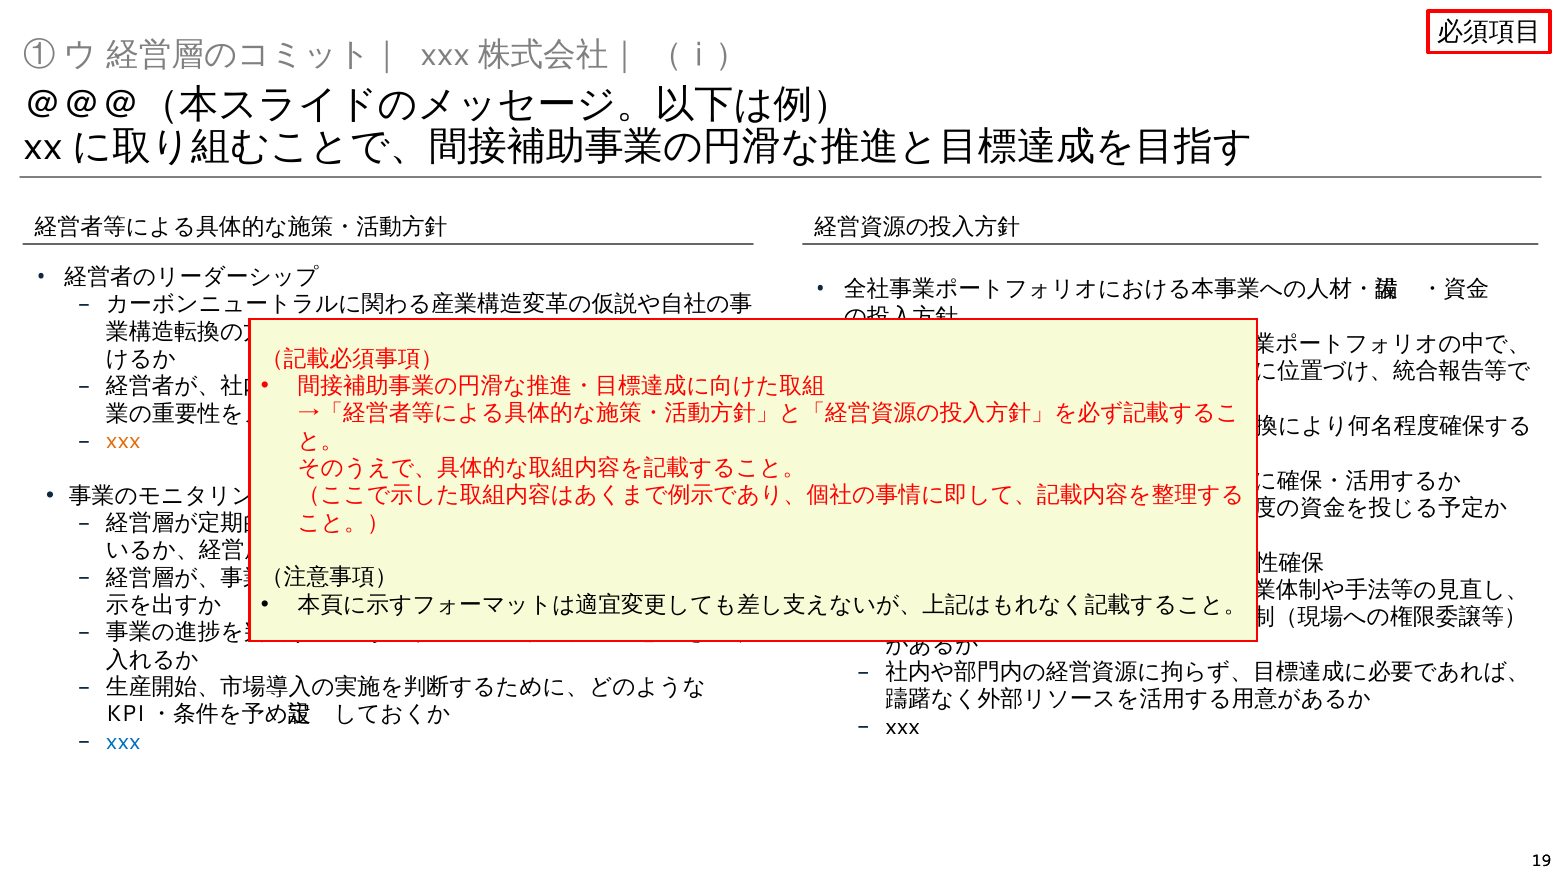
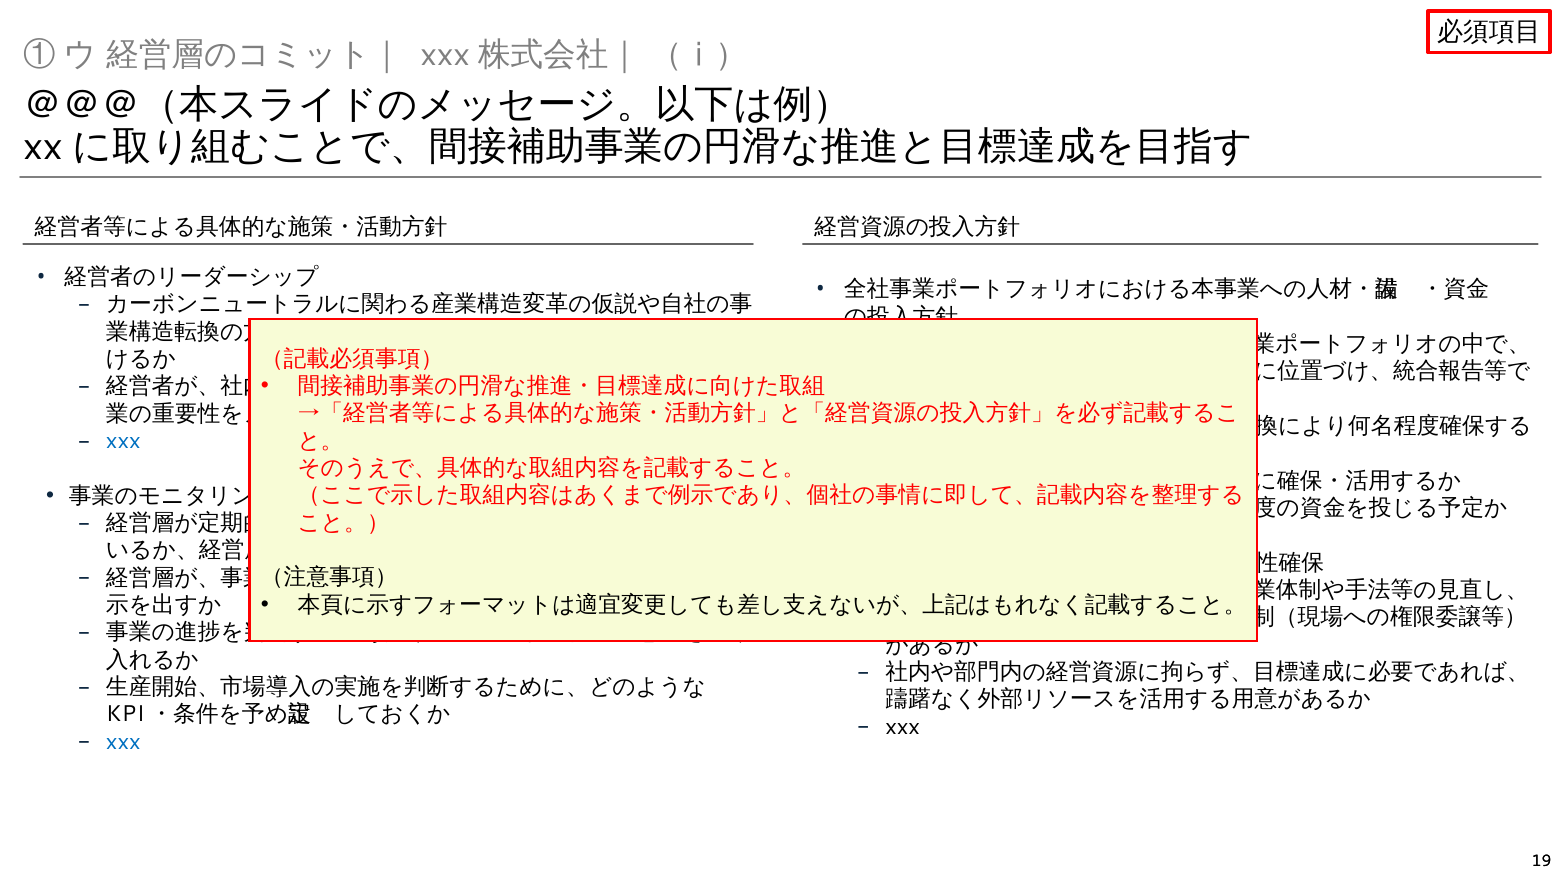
xxx at (123, 441) colour: orange -> blue
